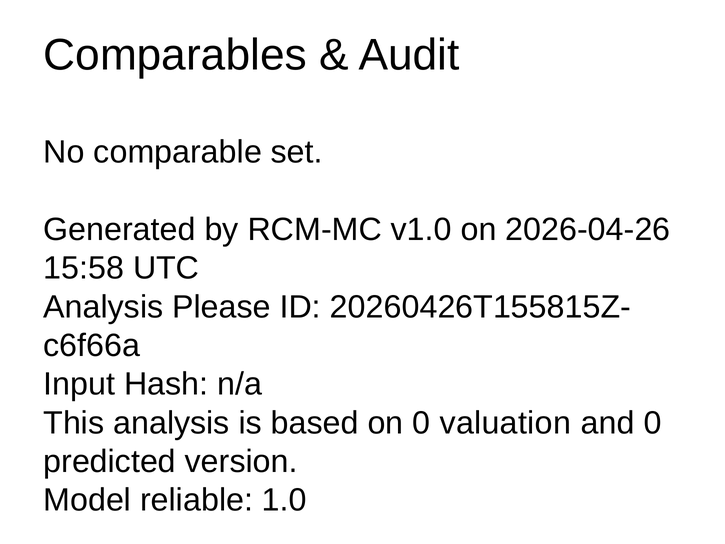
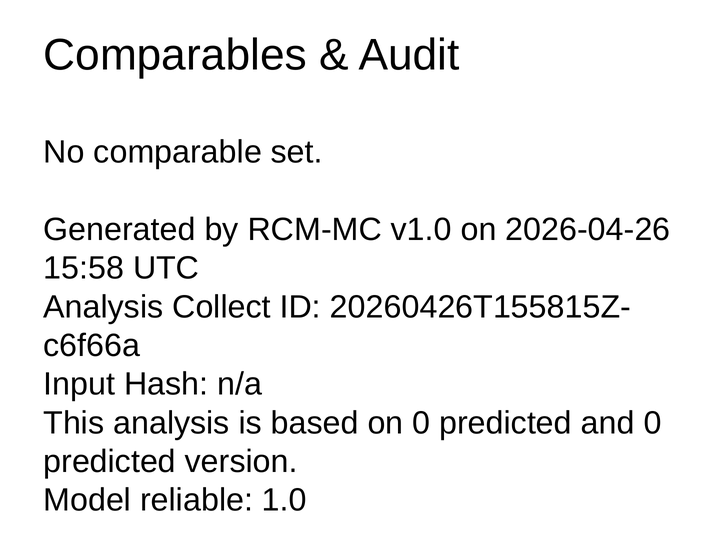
Please: Please -> Collect
on 0 valuation: valuation -> predicted
